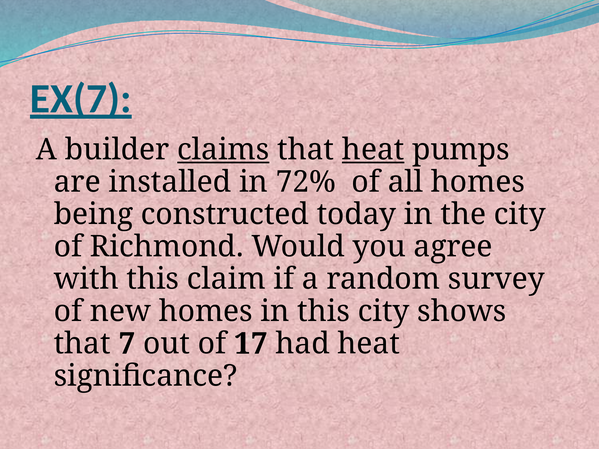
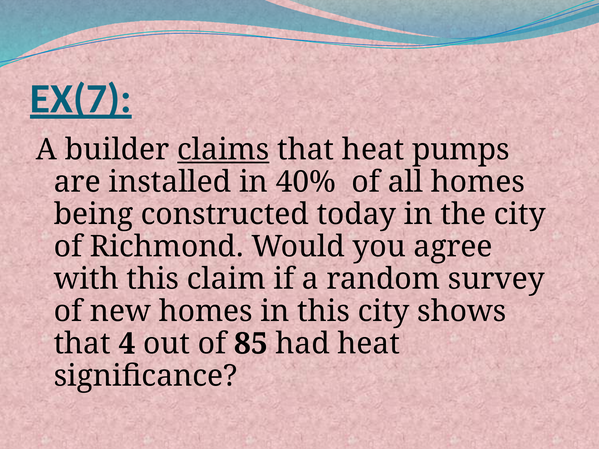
heat at (373, 150) underline: present -> none
72%: 72% -> 40%
7: 7 -> 4
17: 17 -> 85
